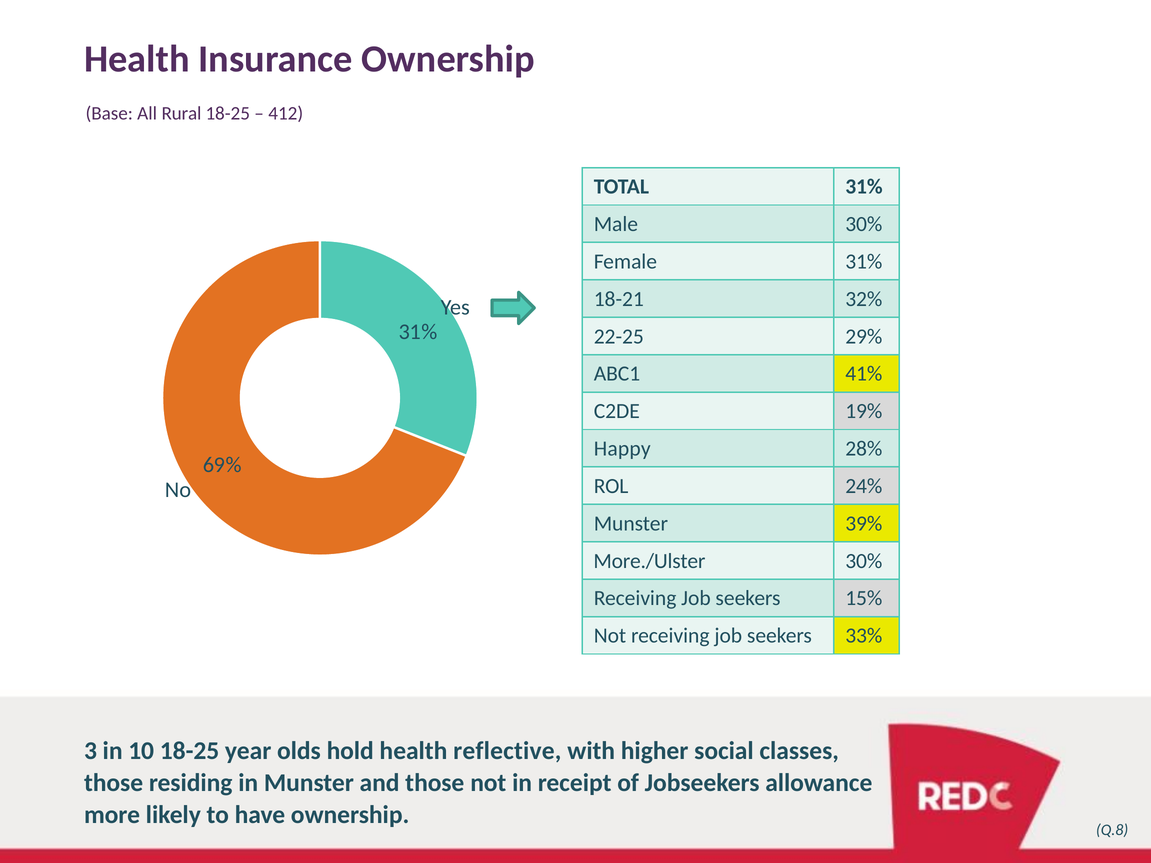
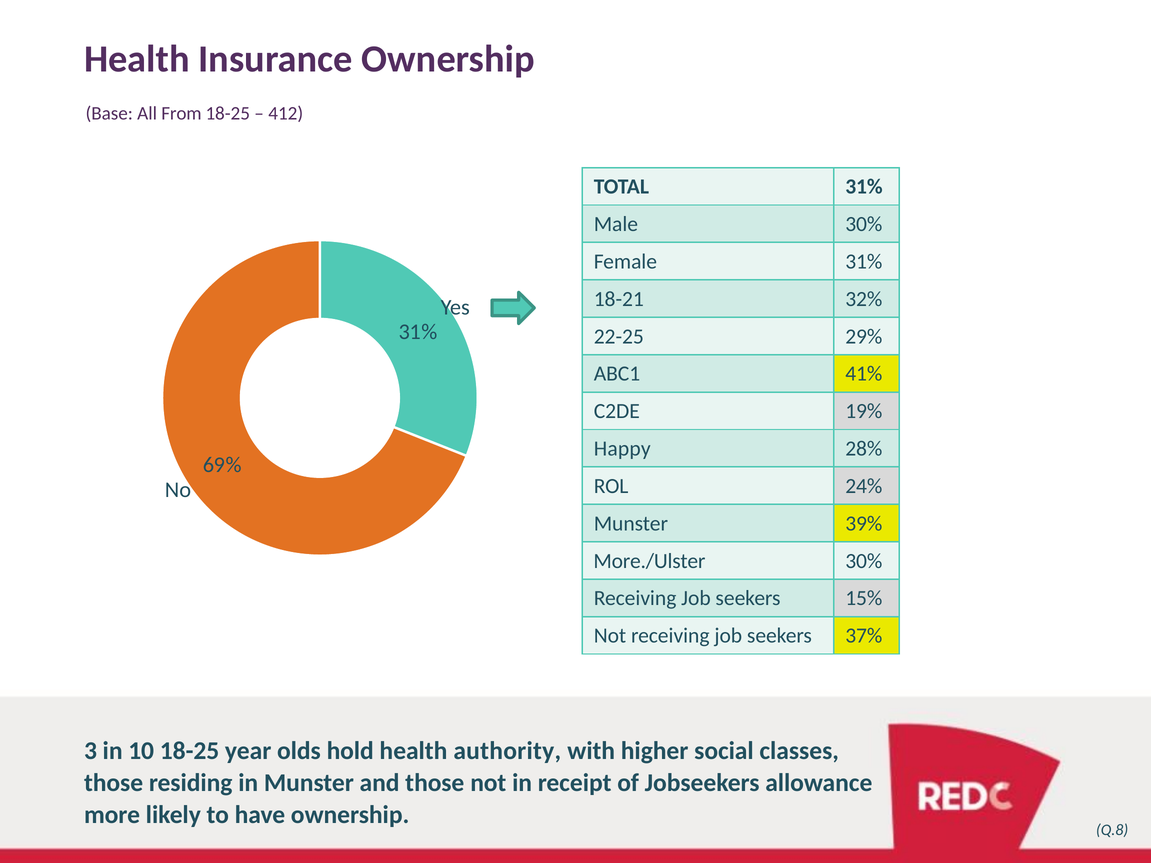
Rural: Rural -> From
33%: 33% -> 37%
reflective: reflective -> authority
